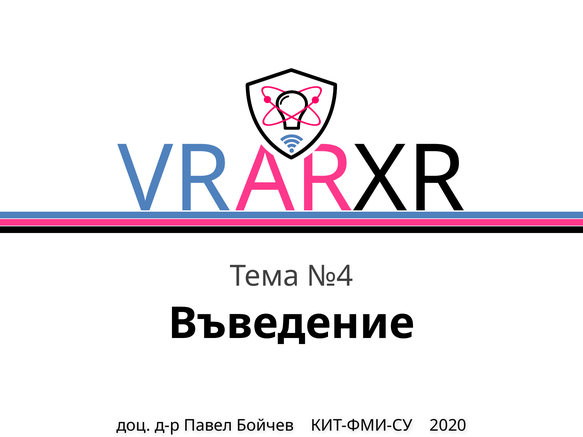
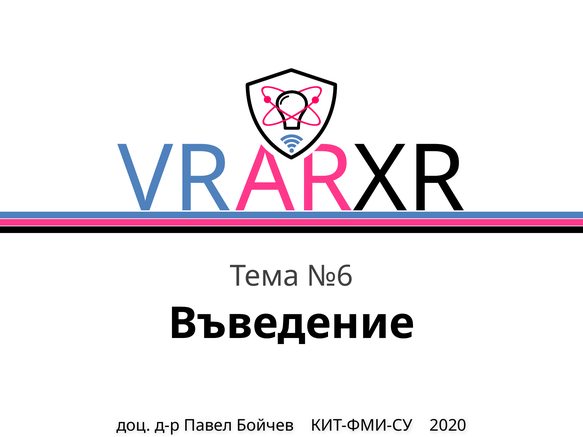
№4: №4 -> №6
